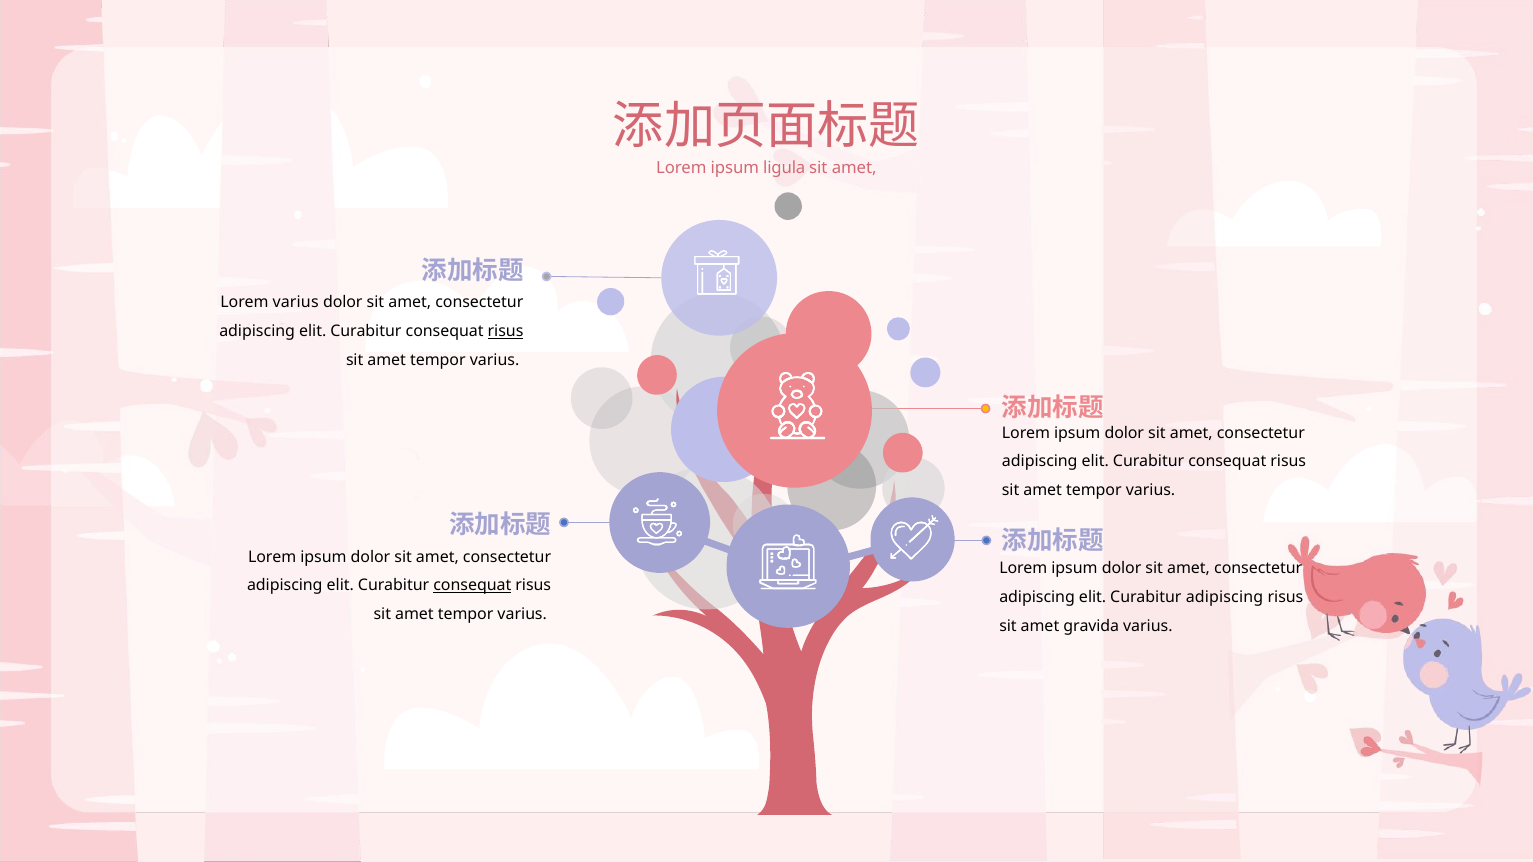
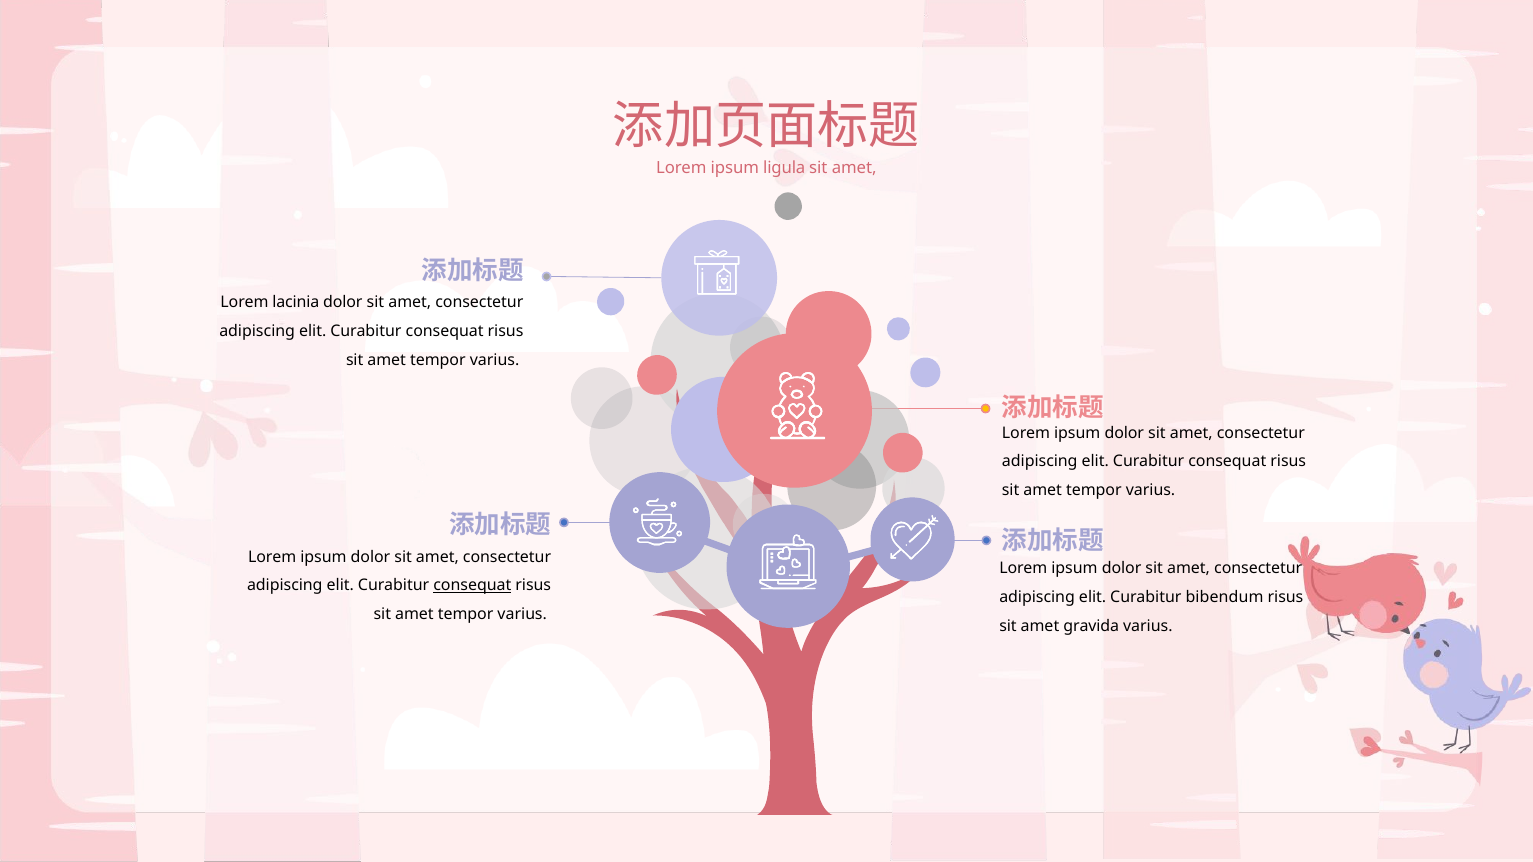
Lorem varius: varius -> lacinia
risus at (506, 331) underline: present -> none
Curabitur adipiscing: adipiscing -> bibendum
